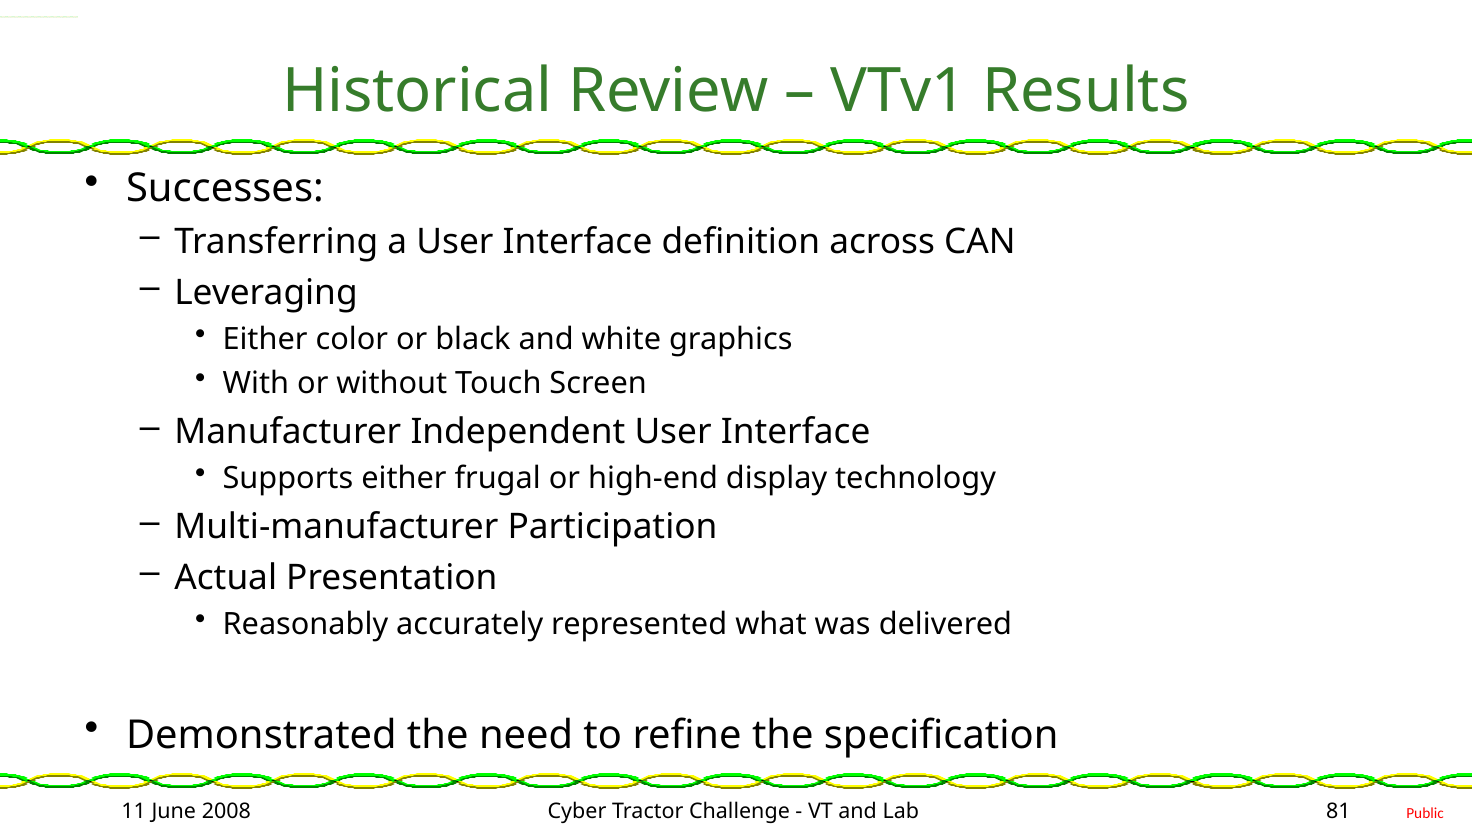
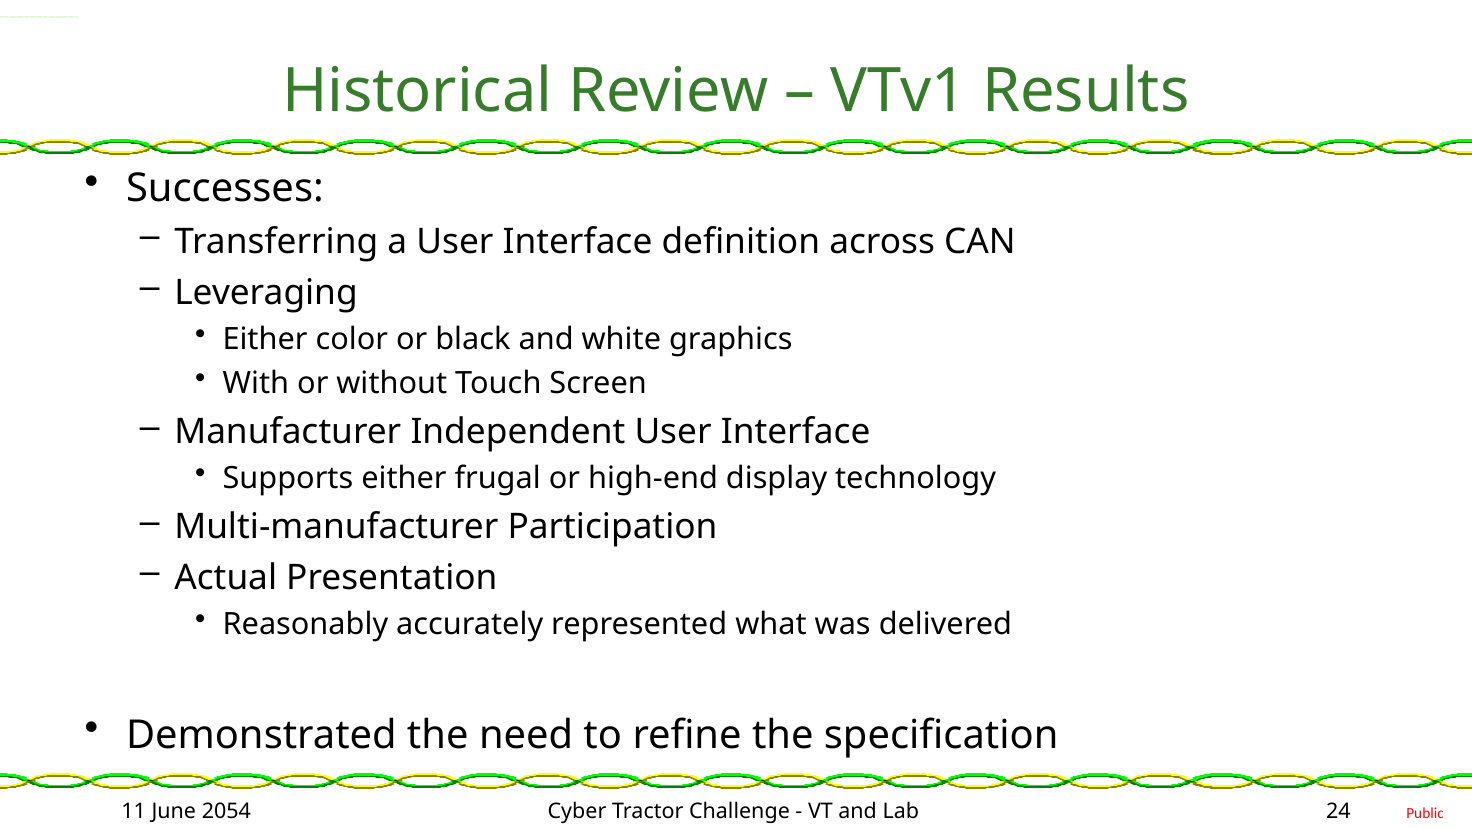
2008: 2008 -> 2054
81: 81 -> 24
